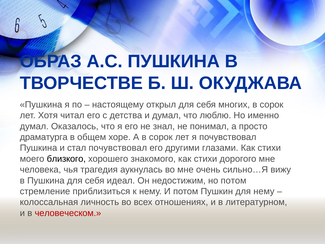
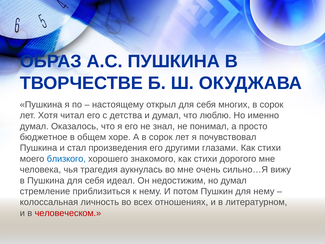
драматурга: драматурга -> бюджетное
стал почувствовал: почувствовал -> произведения
близкого colour: black -> blue
но потом: потом -> думал
